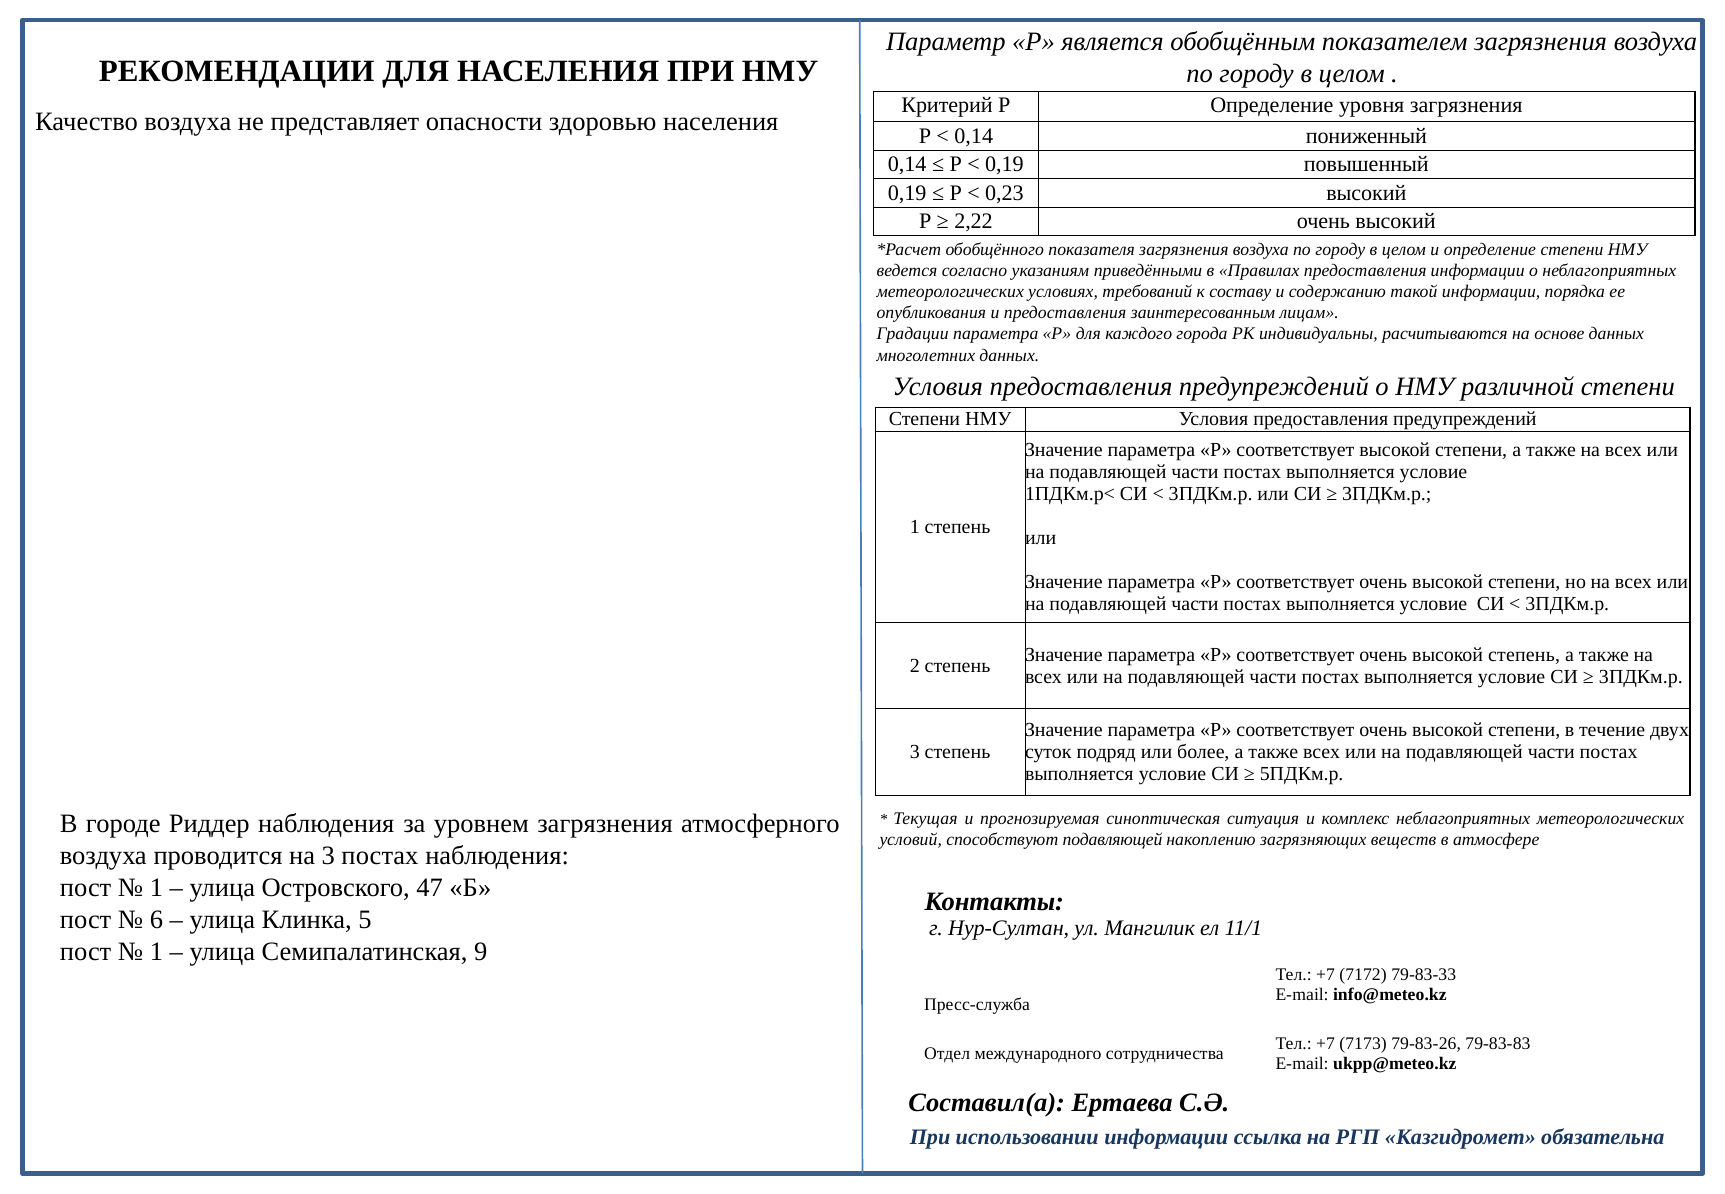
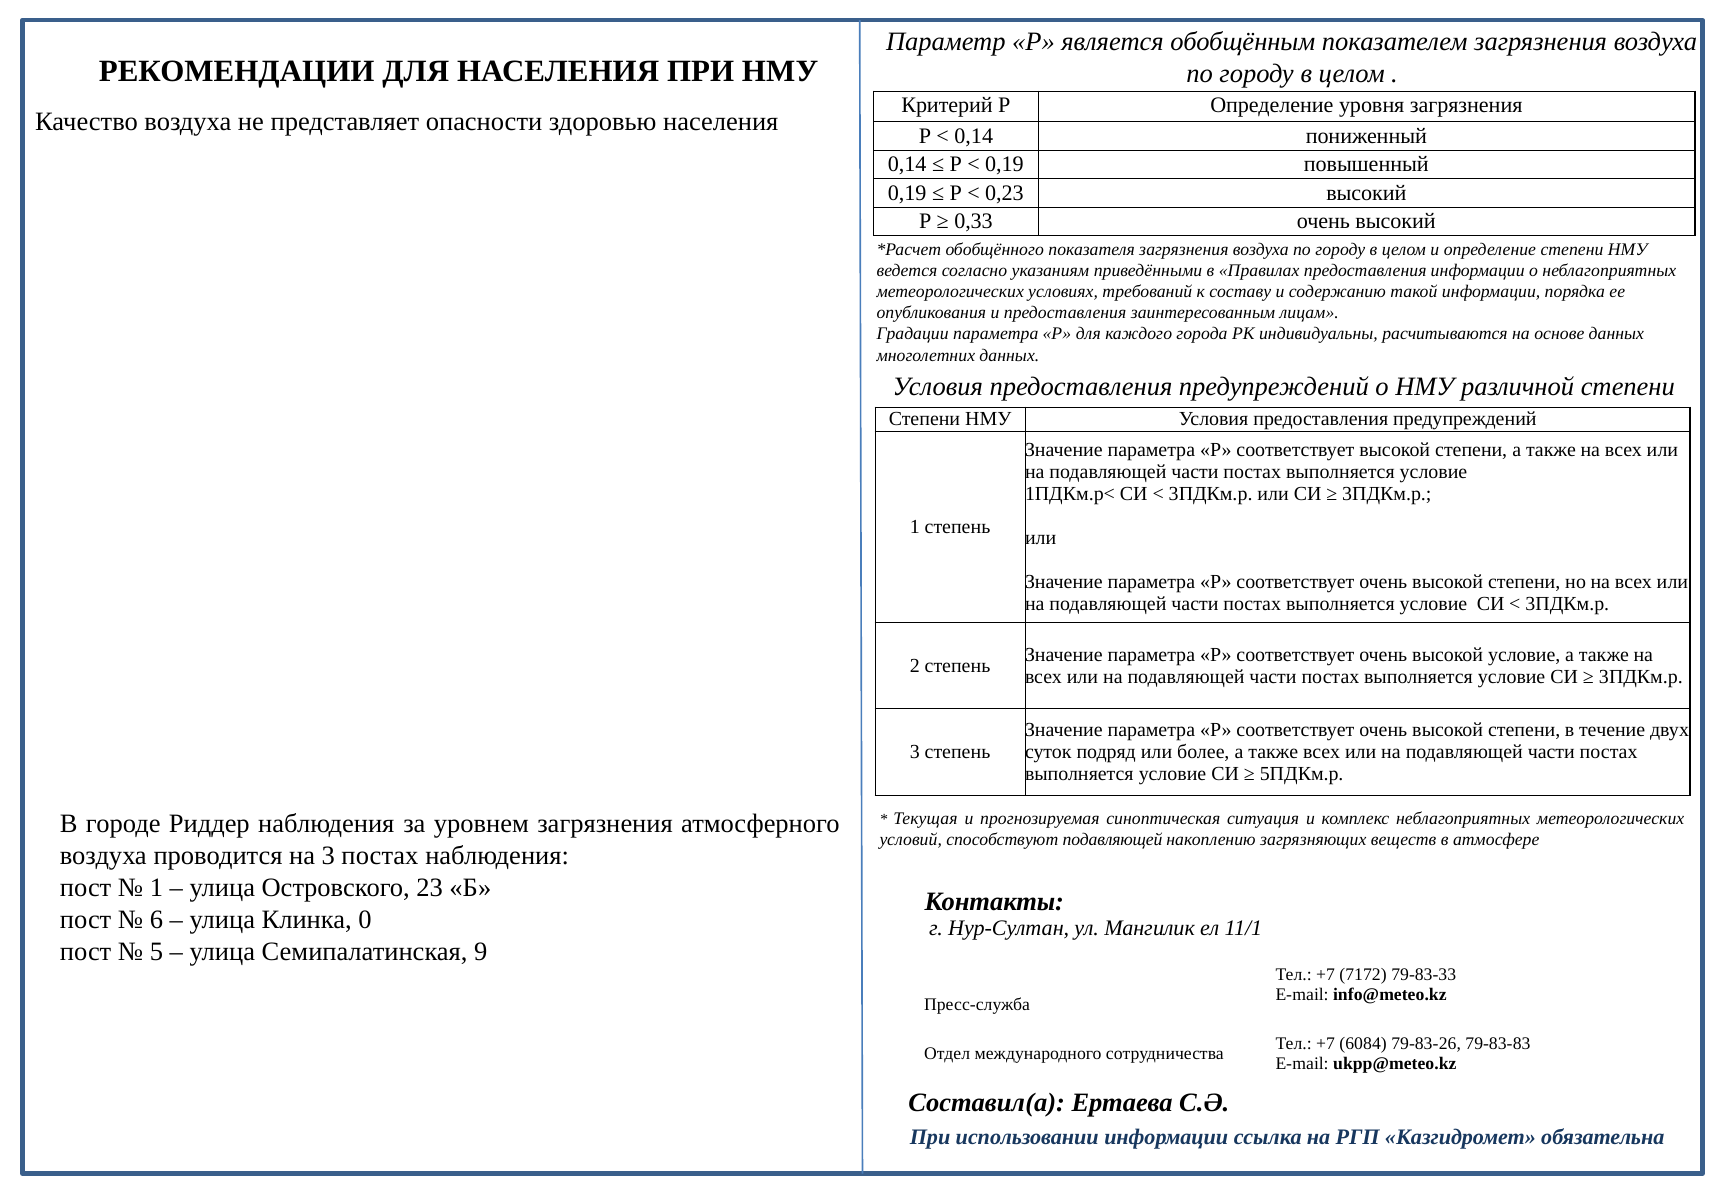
2,22: 2,22 -> 0,33
высокой степень: степень -> условие
47: 47 -> 23
5: 5 -> 0
1 at (156, 952): 1 -> 5
7173: 7173 -> 6084
